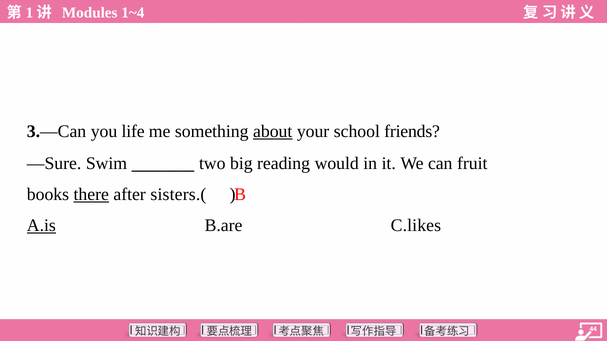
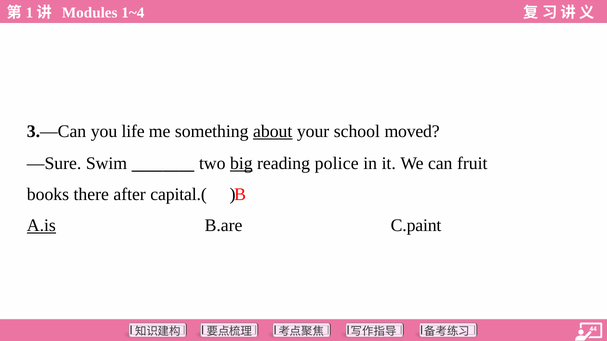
friends: friends -> moved
big underline: none -> present
would: would -> police
there underline: present -> none
sisters.(: sisters.( -> capital.(
C.likes: C.likes -> C.paint
